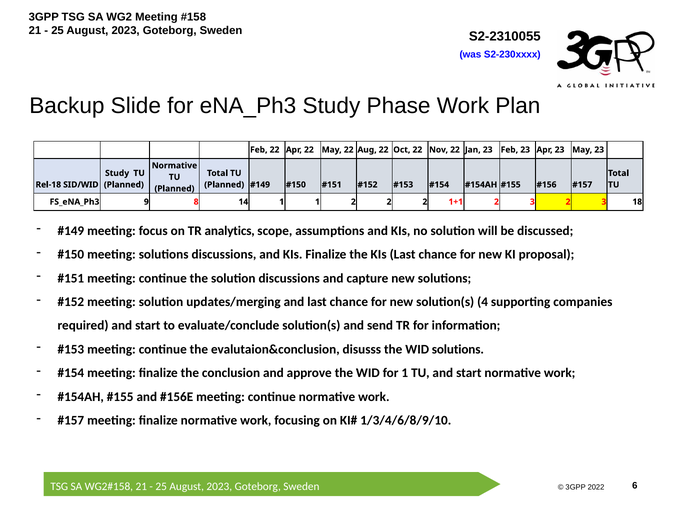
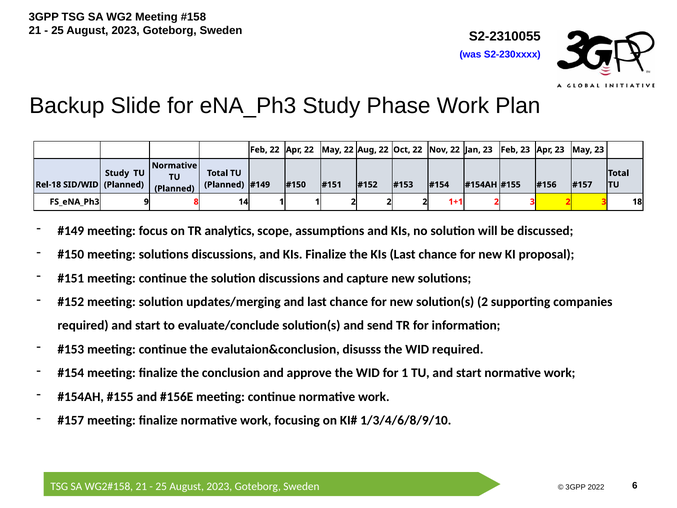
solution(s 4: 4 -> 2
WID solutions: solutions -> required
